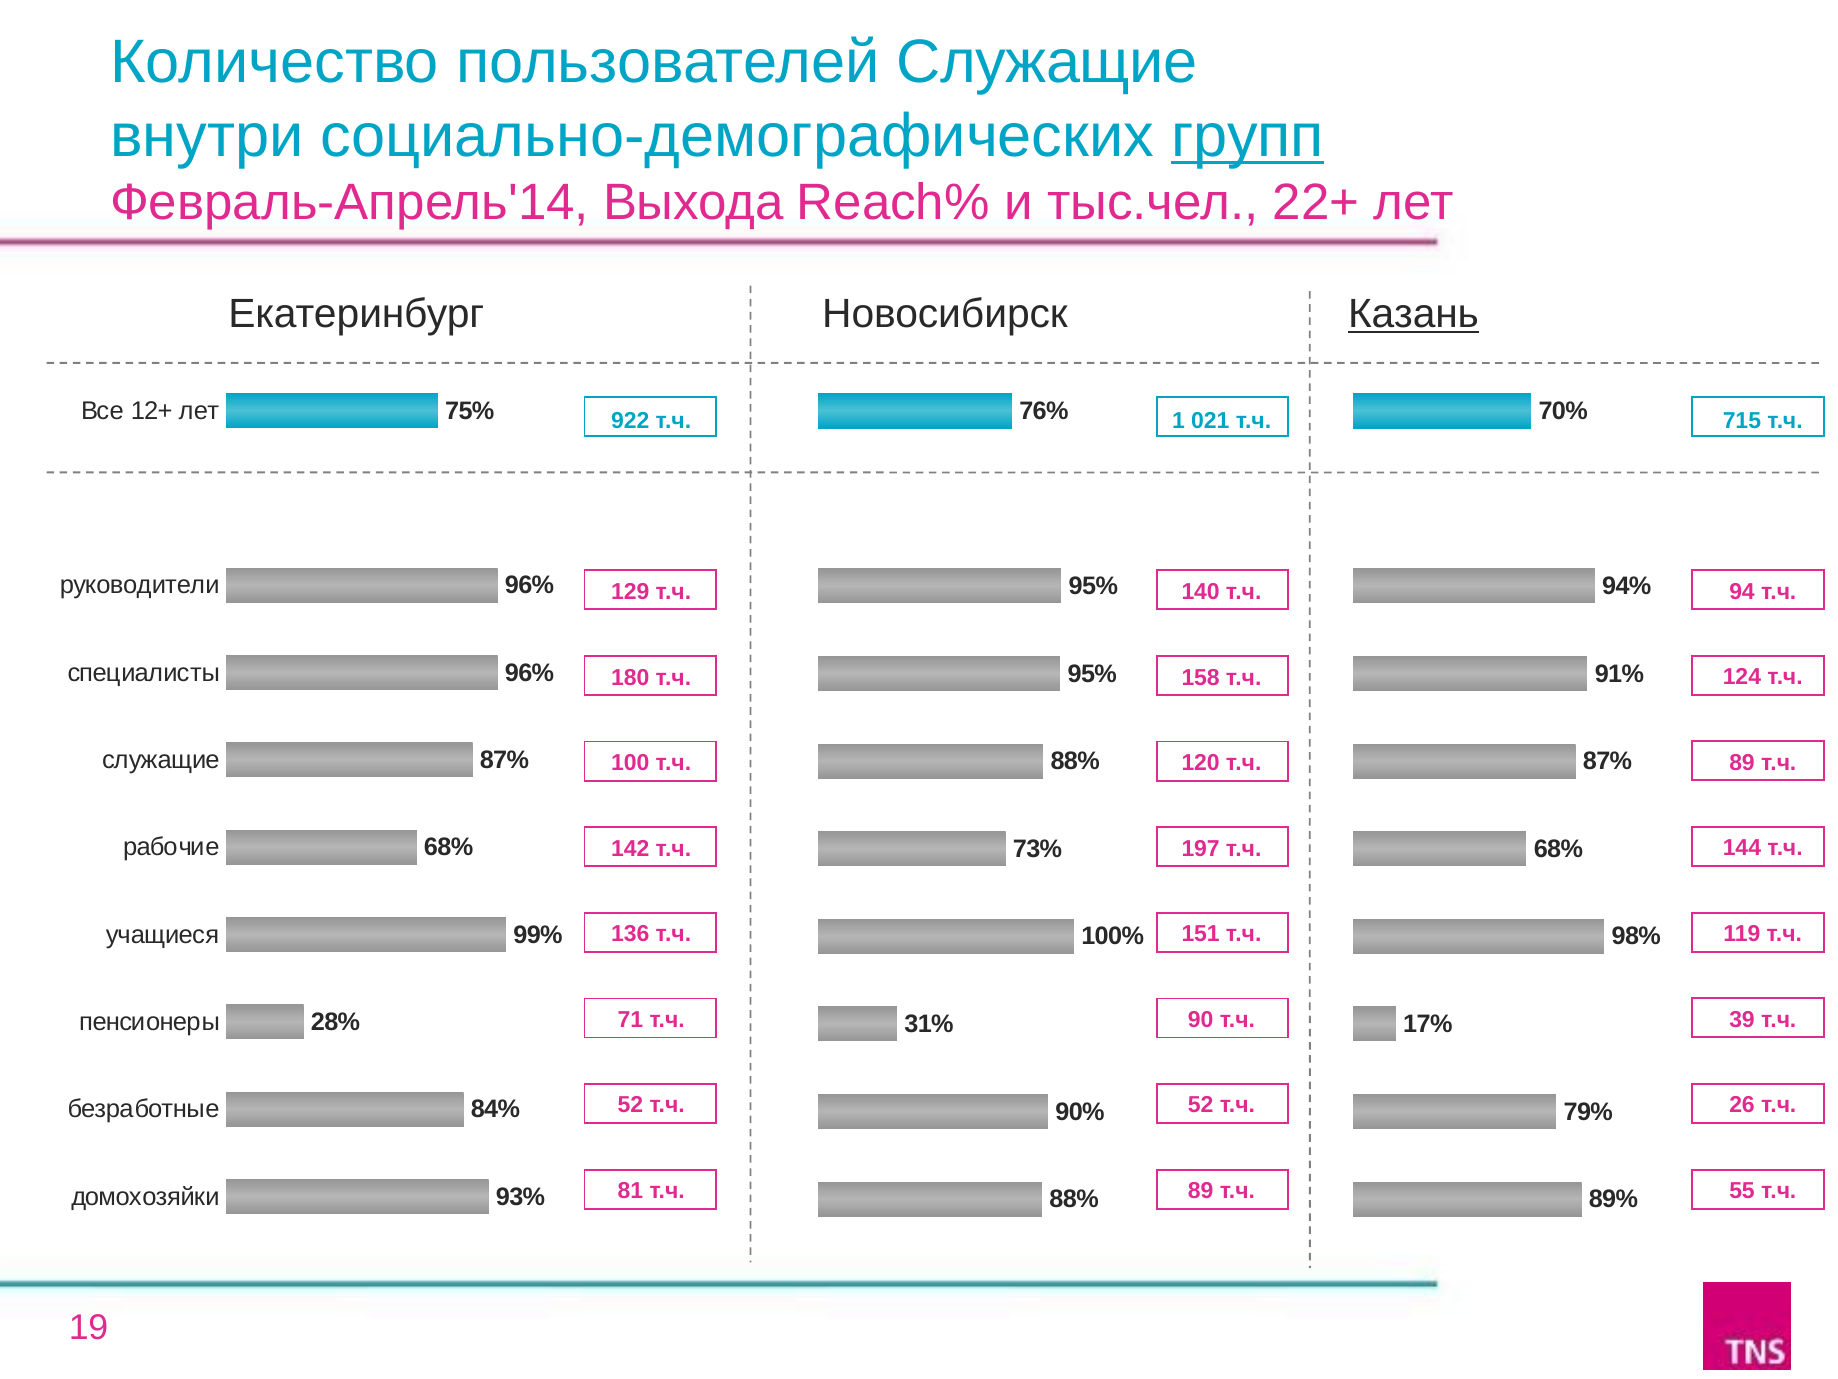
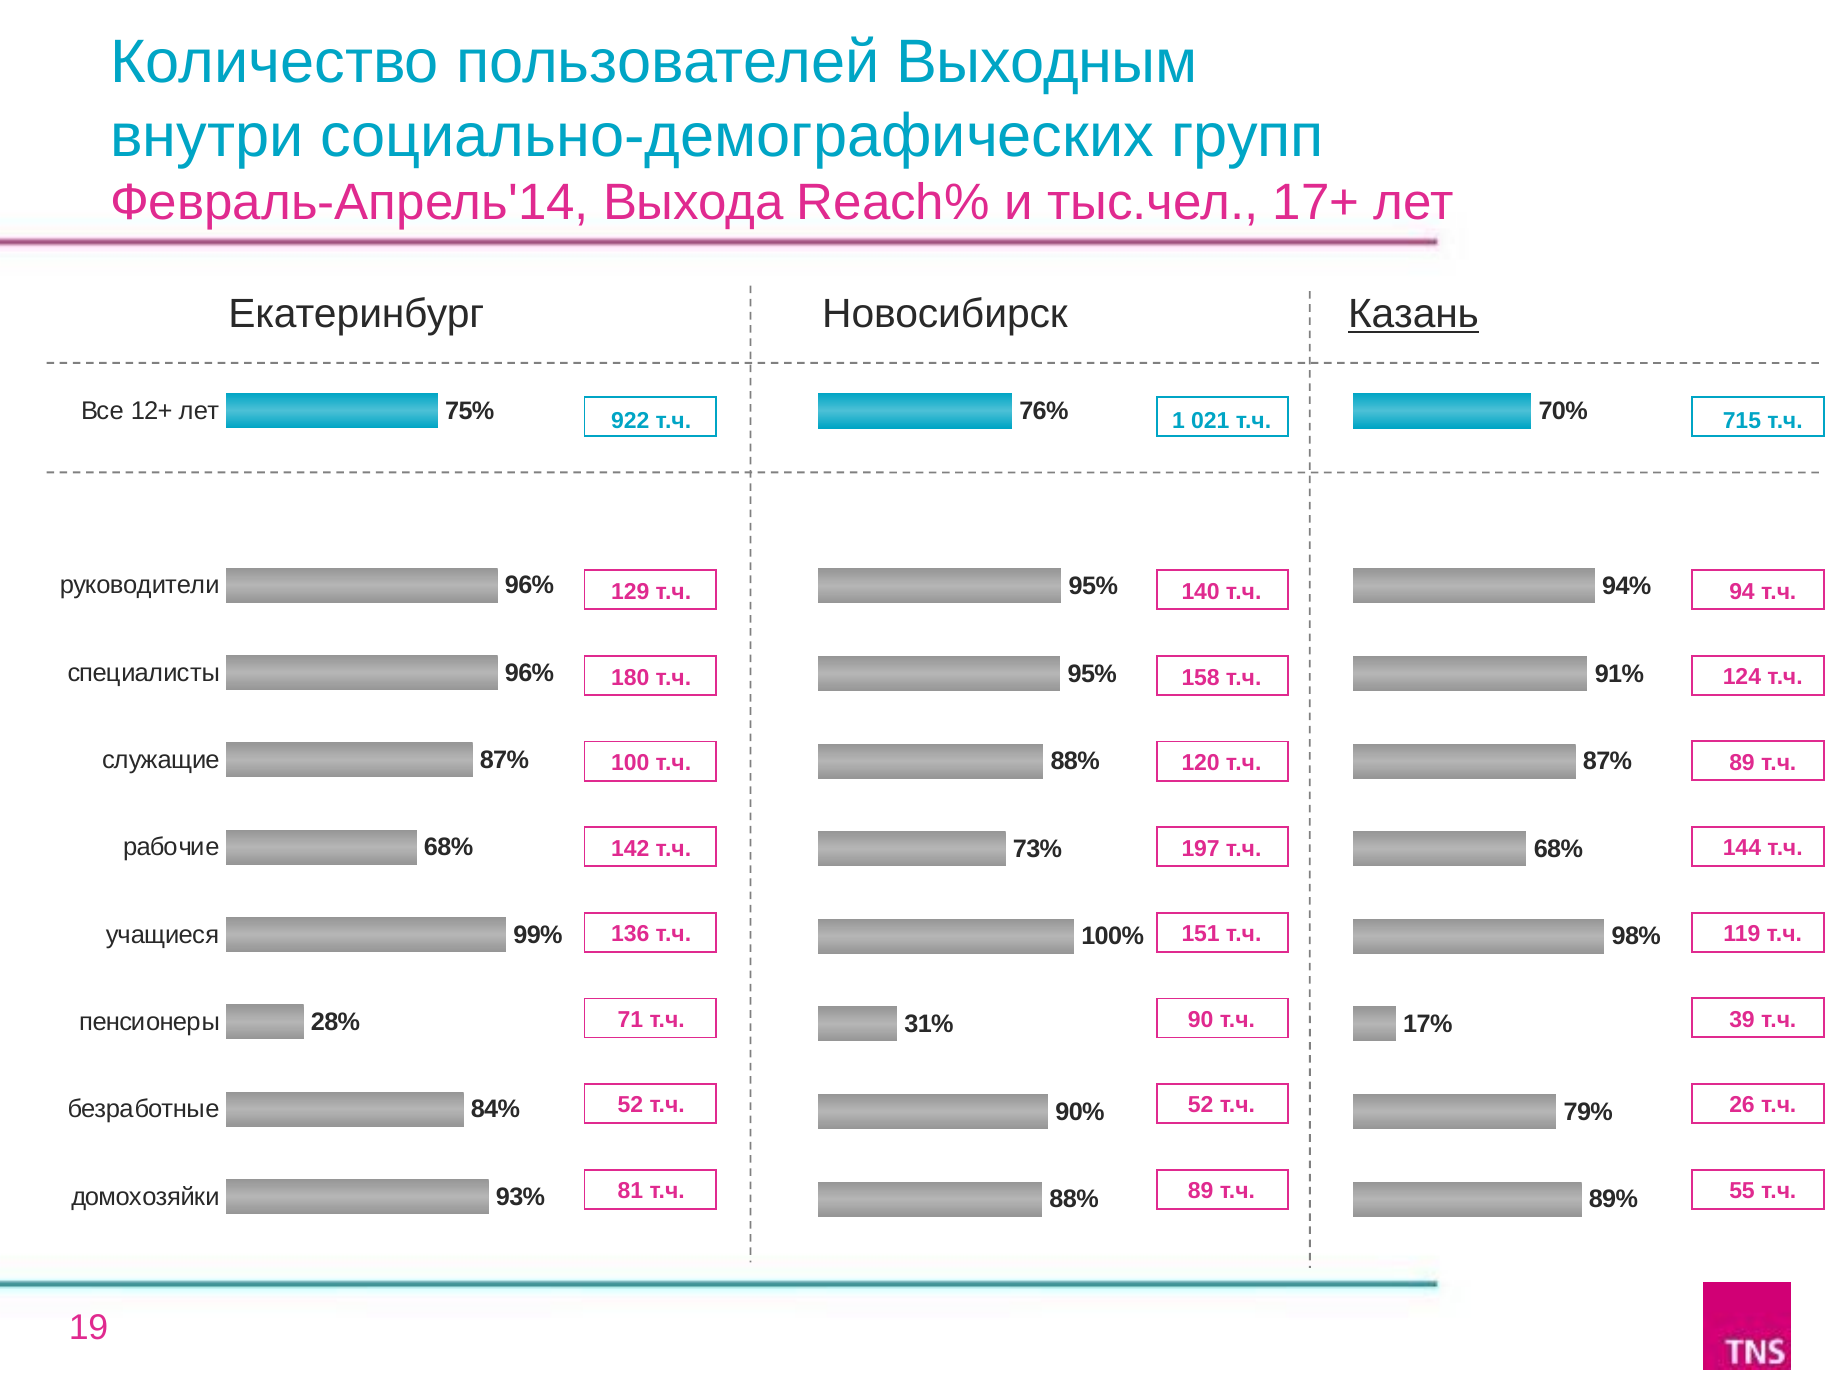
пользователей Служащие: Служащие -> Выходным
групп underline: present -> none
22+: 22+ -> 17+
